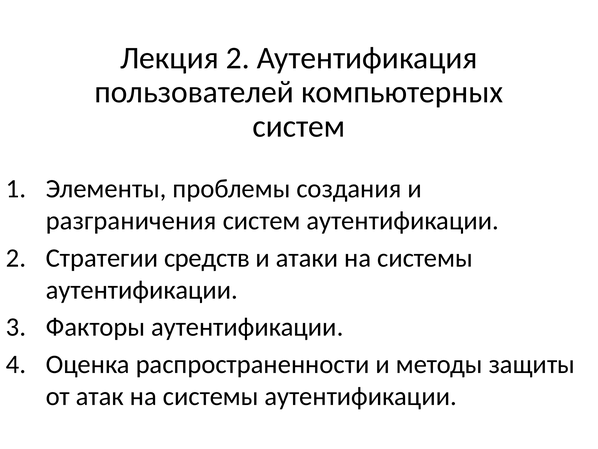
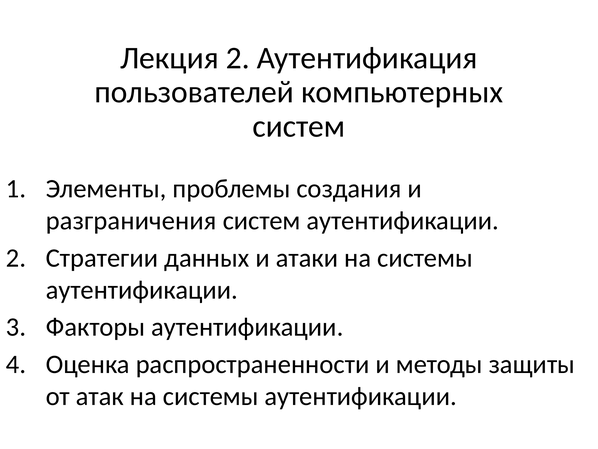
средств: средств -> данных
